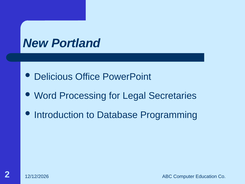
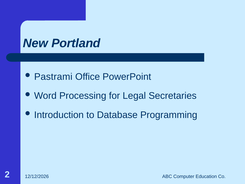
Delicious: Delicious -> Pastrami
